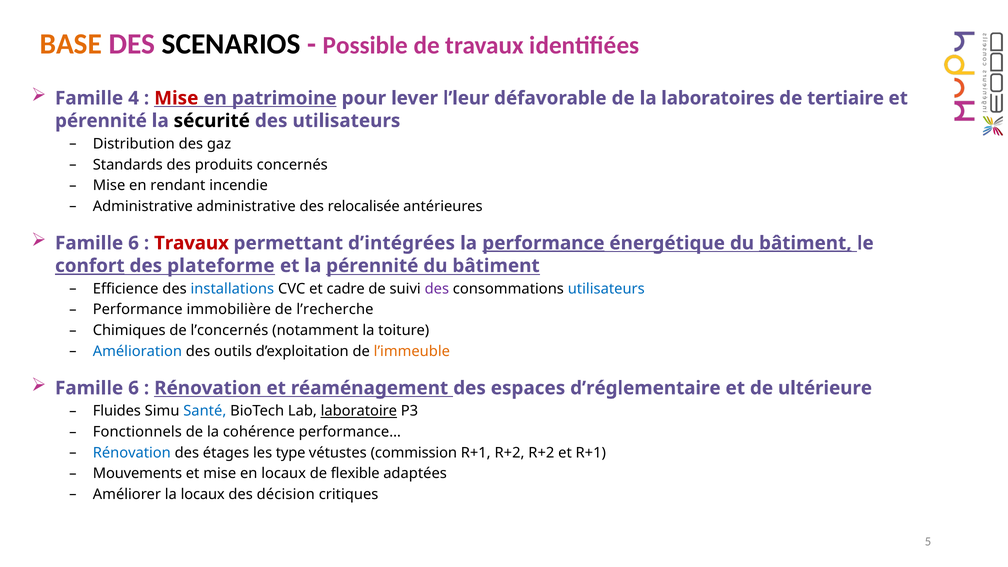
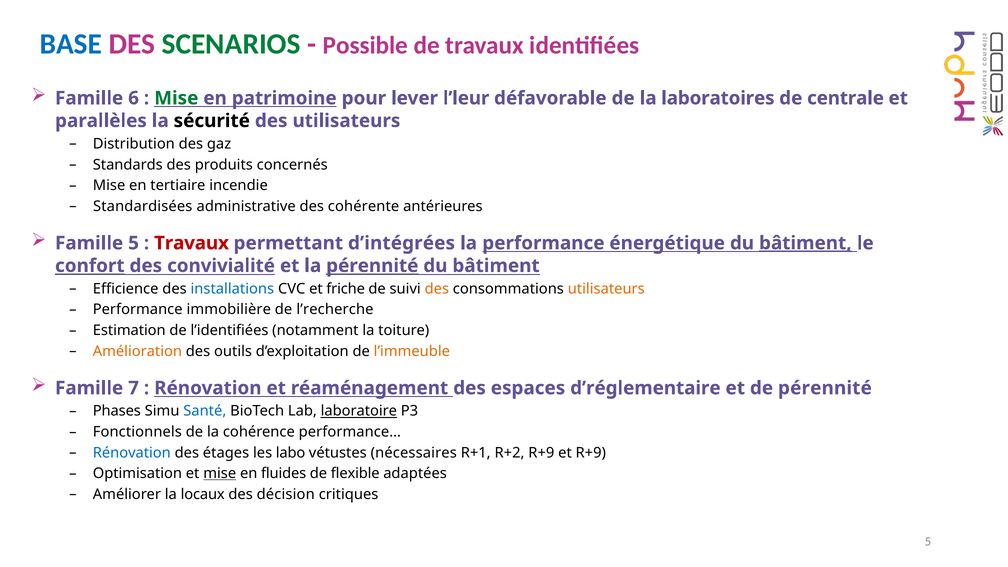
BASE colour: orange -> blue
SCENARIOS colour: black -> green
4: 4 -> 6
Mise at (176, 98) colour: red -> green
tertiaire: tertiaire -> centrale
pérennité at (101, 121): pérennité -> parallèles
rendant: rendant -> tertiaire
Administrative at (143, 206): Administrative -> Standardisées
relocalisée: relocalisée -> cohérente
6 at (134, 243): 6 -> 5
performance at (543, 243) underline: present -> none
plateforme: plateforme -> convivialité
pérennité at (372, 266) underline: none -> present
cadre: cadre -> friche
des at (437, 289) colour: purple -> orange
utilisateurs at (606, 289) colour: blue -> orange
Chimiques: Chimiques -> Estimation
l’concernés: l’concernés -> l’identifiées
Amélioration colour: blue -> orange
6 at (134, 388): 6 -> 7
de ultérieure: ultérieure -> pérennité
Fluides: Fluides -> Phases
type: type -> labo
commission: commission -> nécessaires
R+2 R+2: R+2 -> R+9
et R+1: R+1 -> R+9
Mouvements: Mouvements -> Optimisation
mise at (220, 473) underline: none -> present
en locaux: locaux -> fluides
